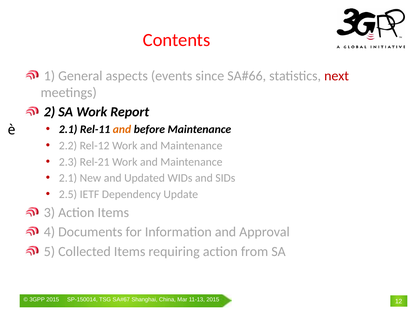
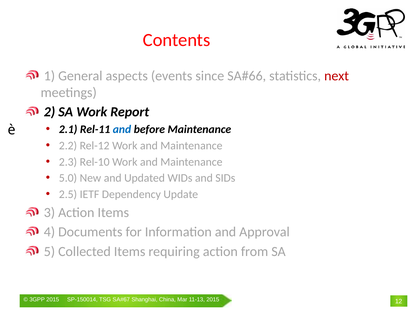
and at (122, 129) colour: orange -> blue
Rel-21: Rel-21 -> Rel-10
2.1 at (68, 178): 2.1 -> 5.0
